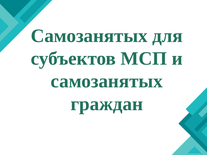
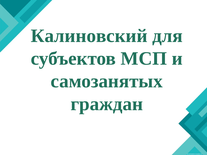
Самозанятых at (89, 36): Самозанятых -> Калиновский
